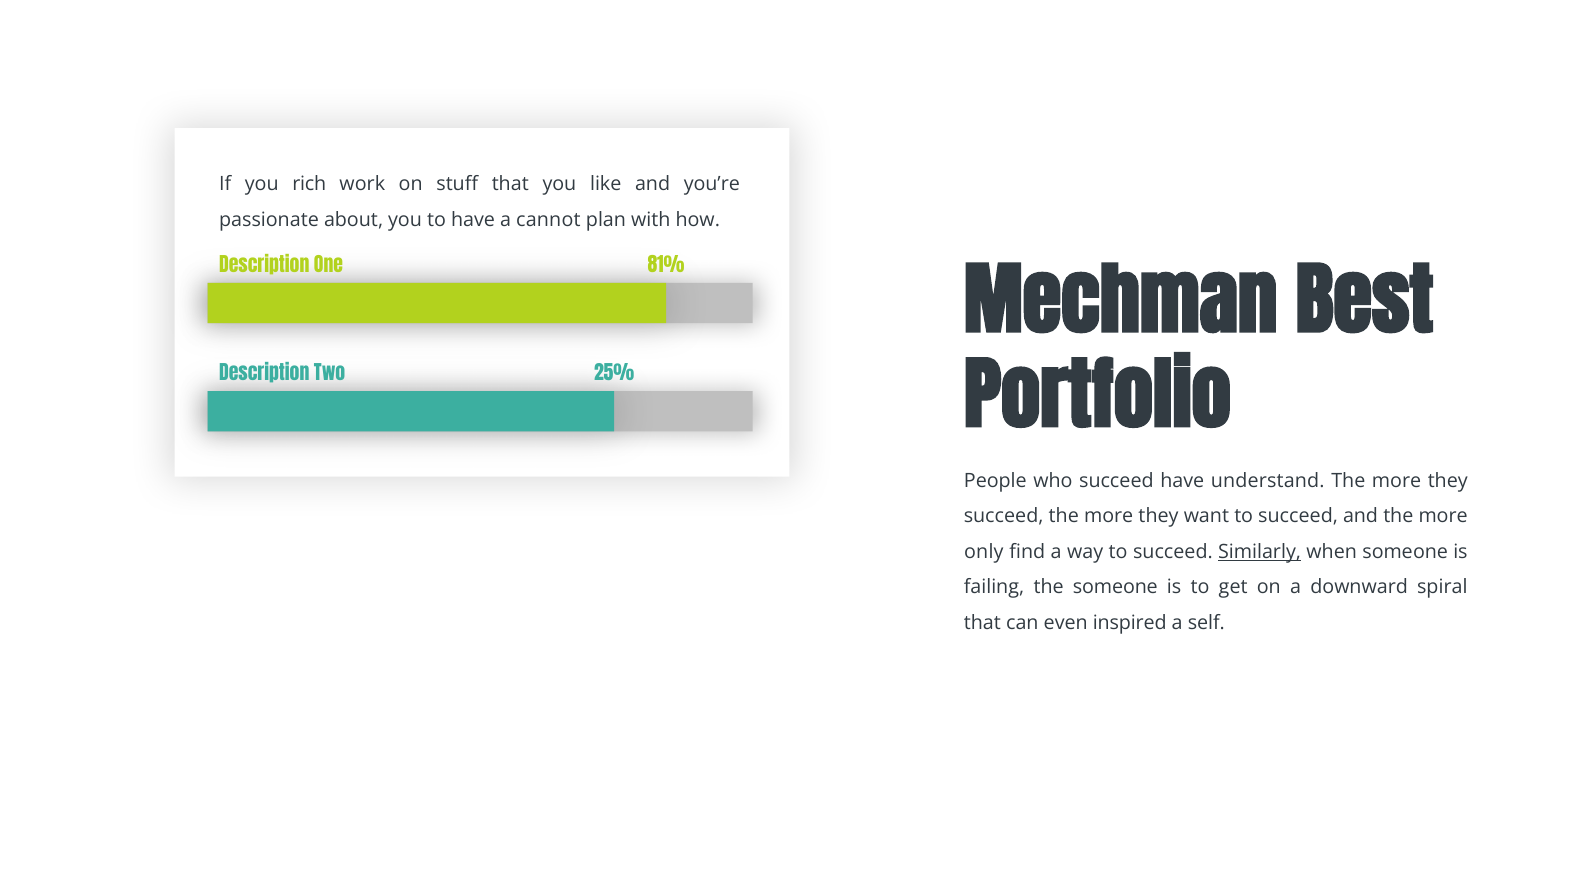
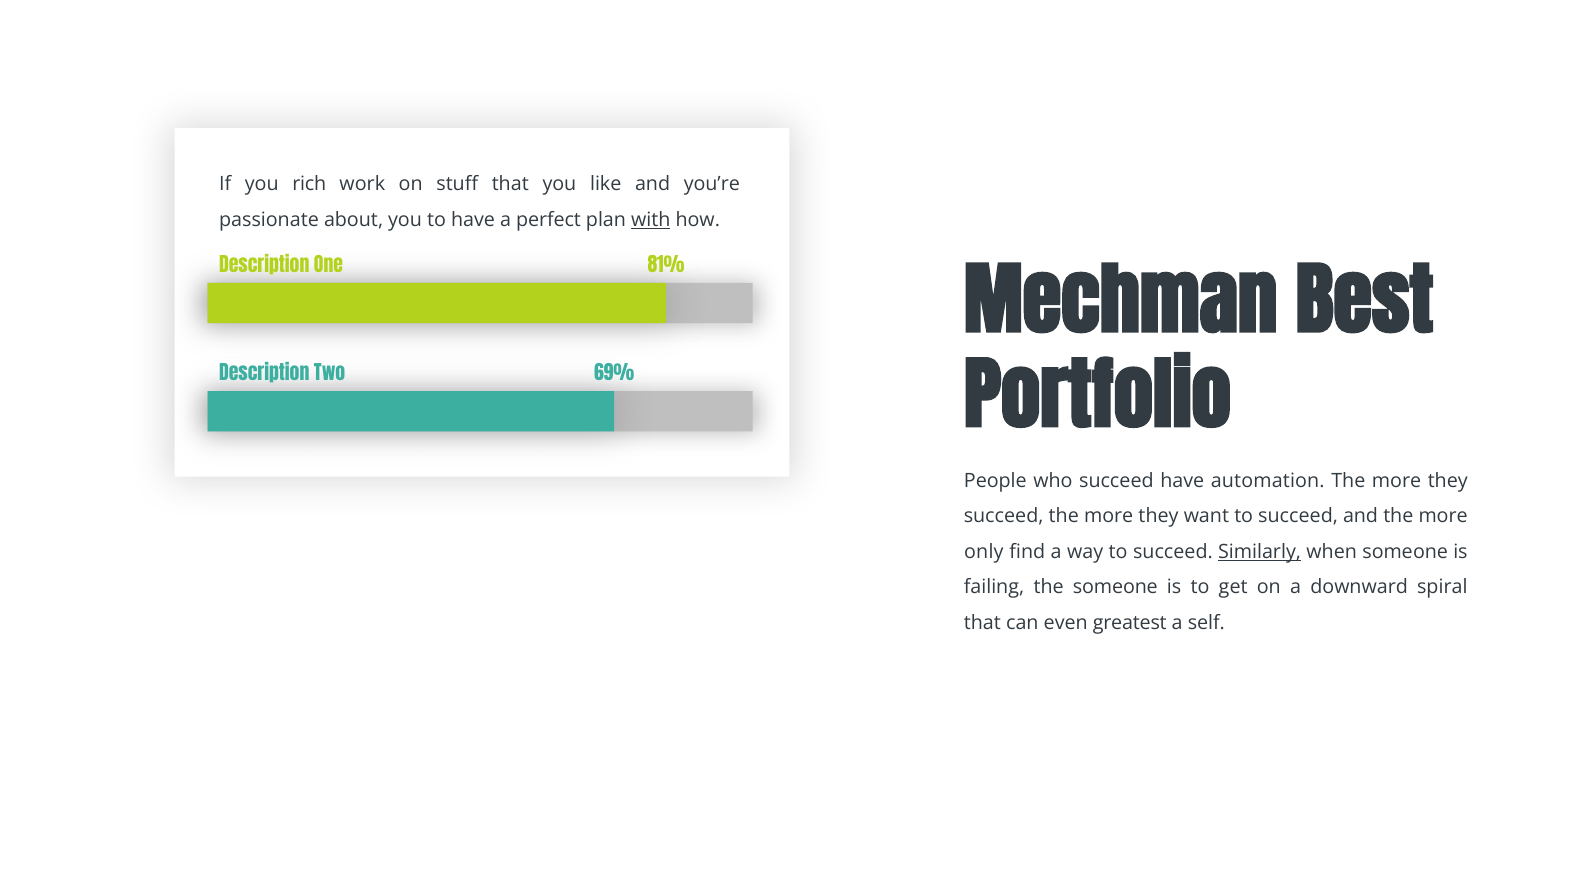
cannot: cannot -> perfect
with underline: none -> present
25%: 25% -> 69%
understand: understand -> automation
inspired: inspired -> greatest
